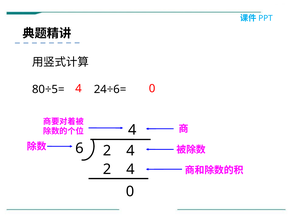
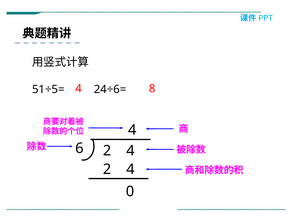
0 at (152, 89): 0 -> 8
80÷5=: 80÷5= -> 51÷5=
